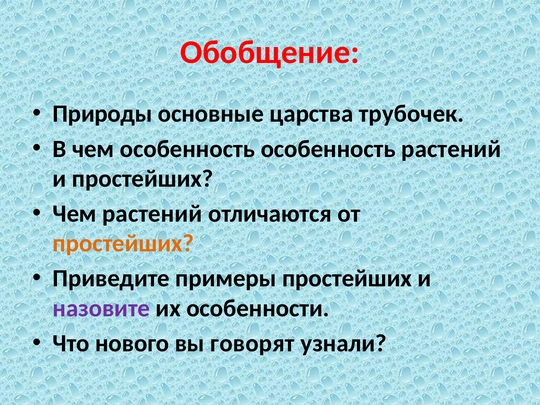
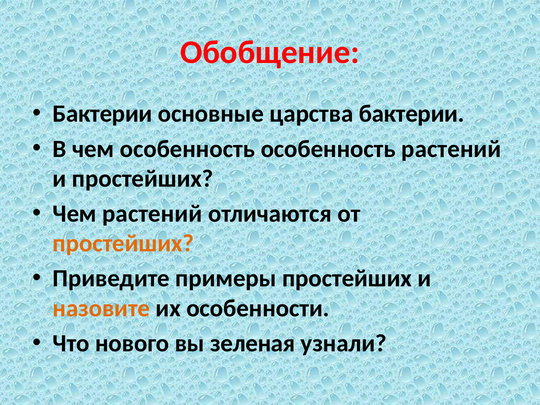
Природы at (103, 114): Природы -> Бактерии
царства трубочек: трубочек -> бактерии
назовите colour: purple -> orange
говорят: говорят -> зеленая
